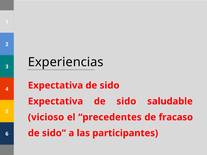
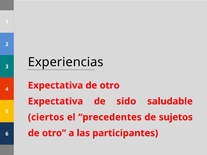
sido at (110, 86): sido -> otro
vicioso: vicioso -> ciertos
fracaso: fracaso -> sujetos
sido at (54, 133): sido -> otro
